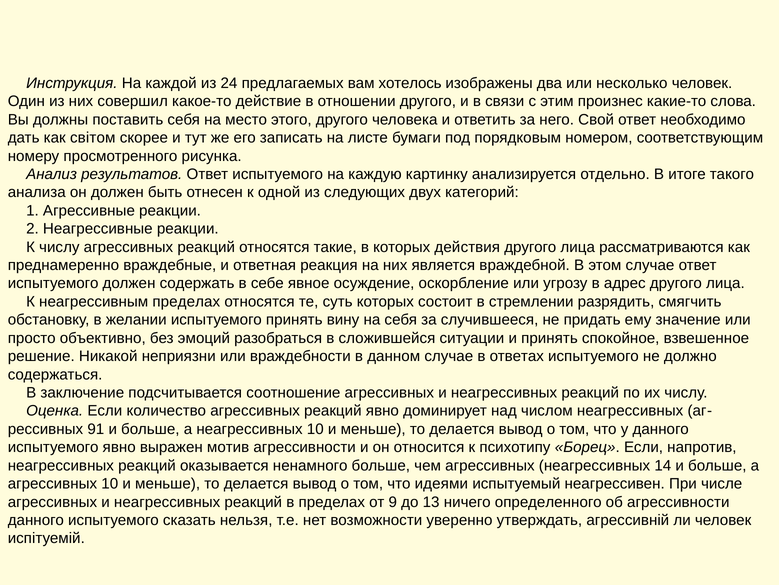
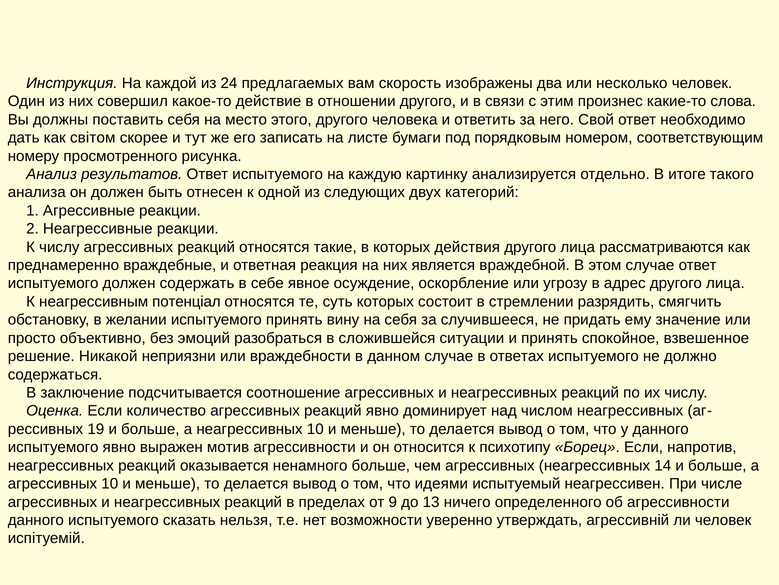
хотелось: хотелось -> скорость
неагрессивным пределах: пределах -> потенціал
91: 91 -> 19
